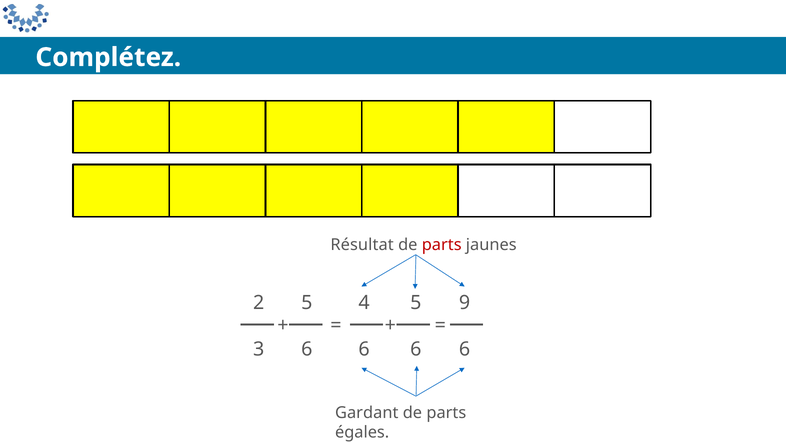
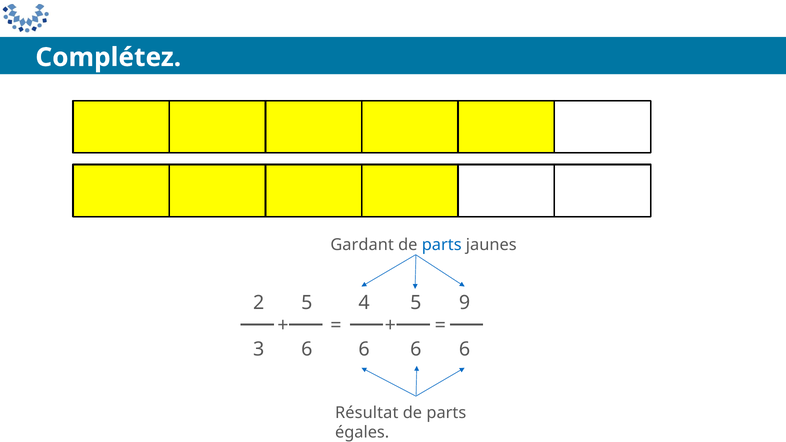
Résultat: Résultat -> Gardant
parts at (442, 245) colour: red -> blue
Gardant: Gardant -> Résultat
